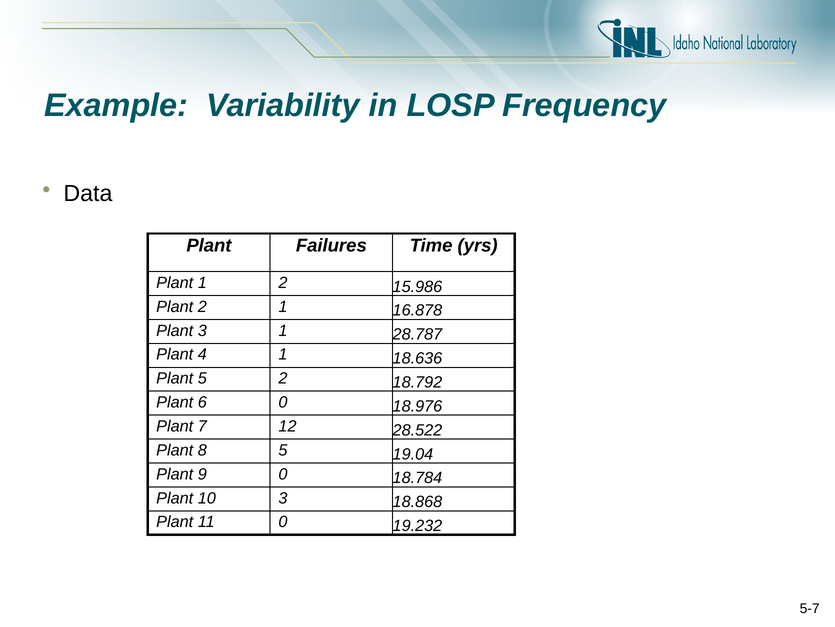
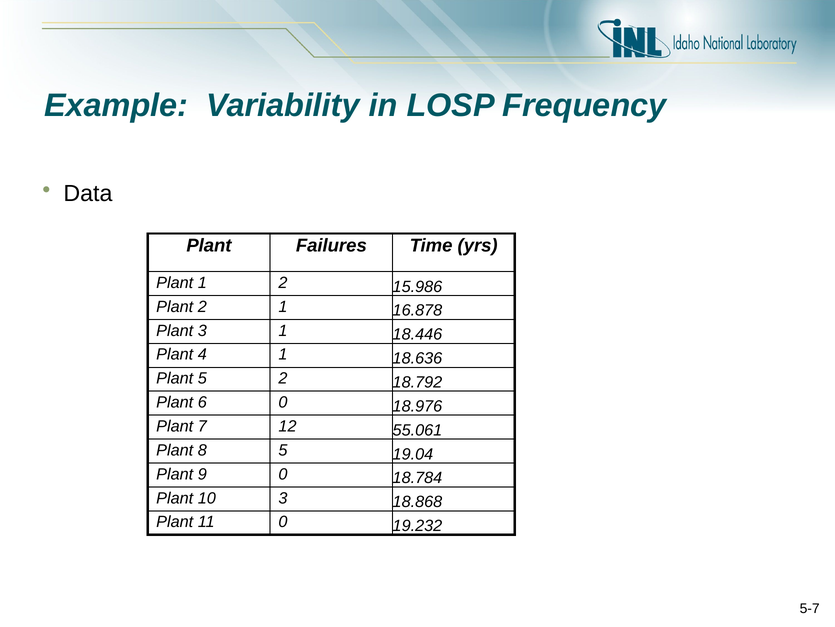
28.787: 28.787 -> 18.446
28.522: 28.522 -> 55.061
